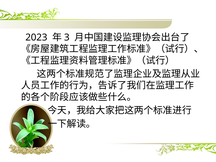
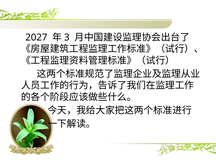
2023: 2023 -> 2027
